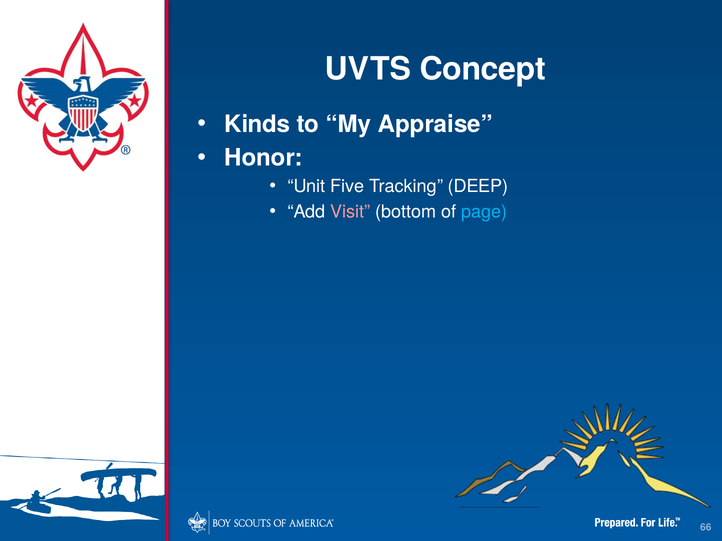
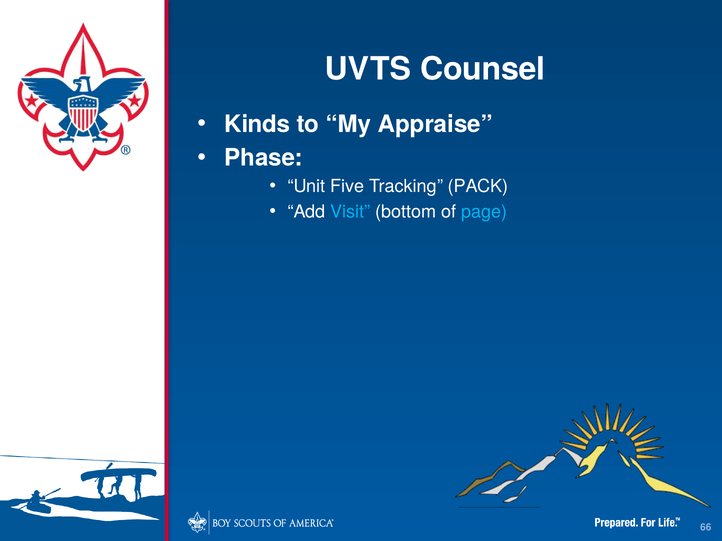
Concept: Concept -> Counsel
Honor: Honor -> Phase
DEEP: DEEP -> PACK
Visit colour: pink -> light blue
